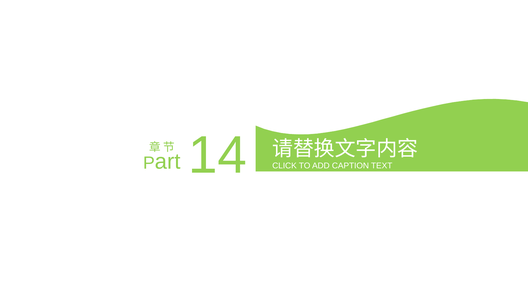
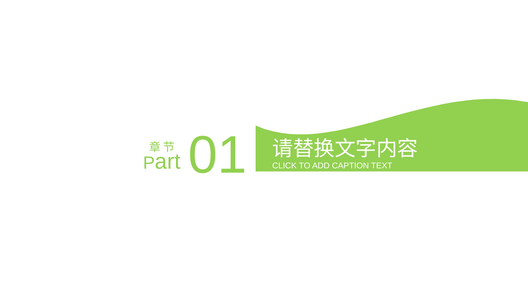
14: 14 -> 01
